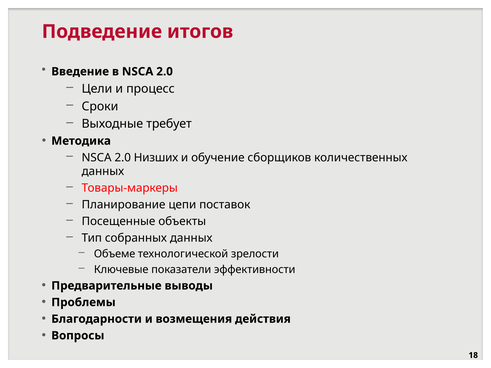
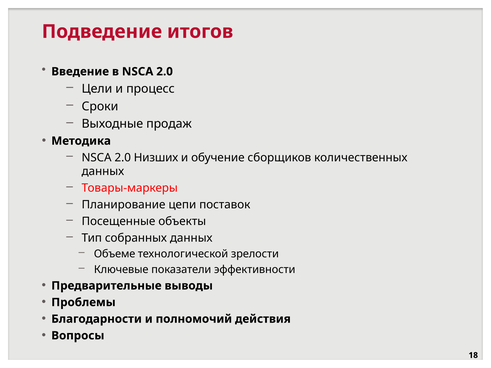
требует: требует -> продаж
возмещения: возмещения -> полномочий
